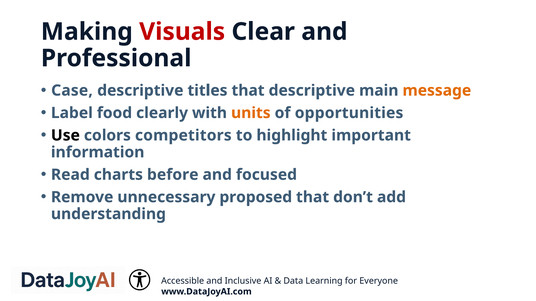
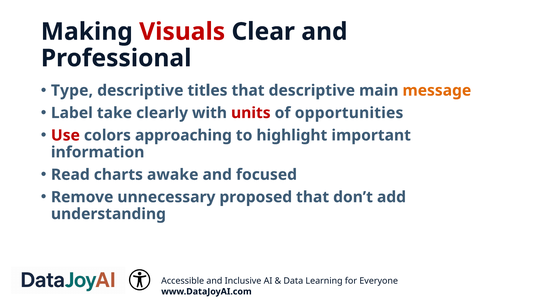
Case: Case -> Type
food: food -> take
units colour: orange -> red
Use colour: black -> red
competitors: competitors -> approaching
before: before -> awake
